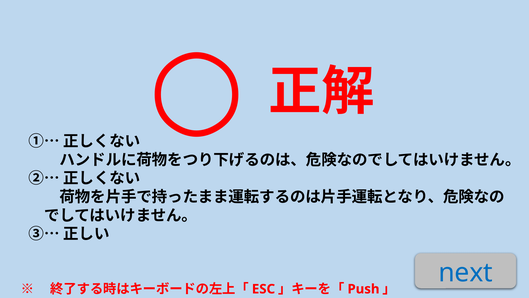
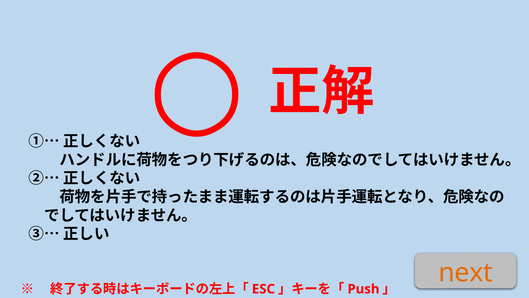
next colour: blue -> orange
